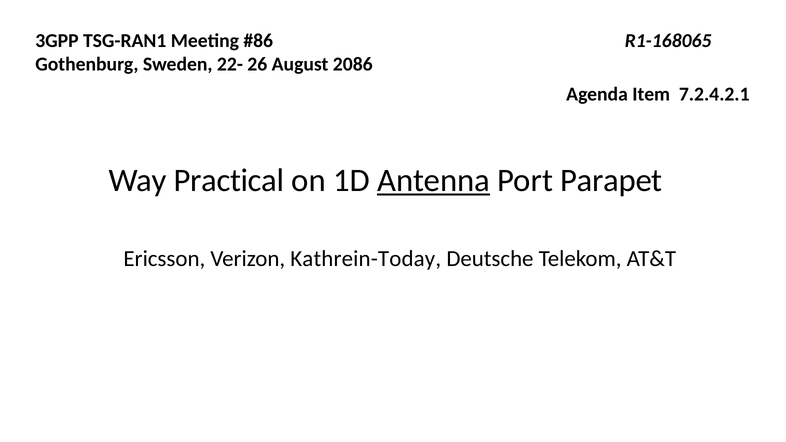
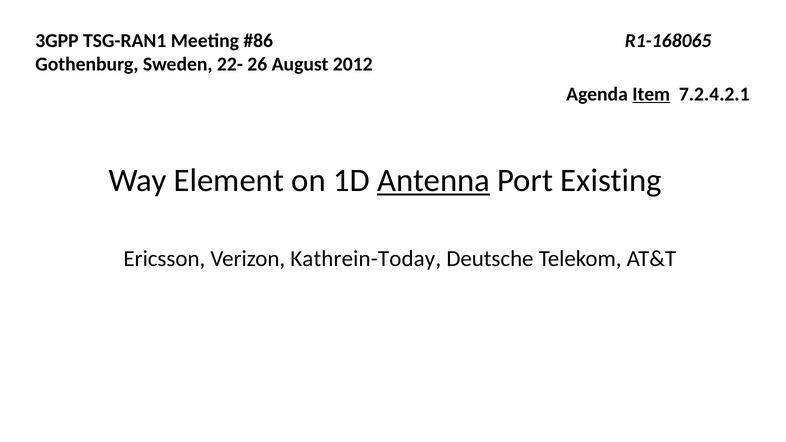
2086: 2086 -> 2012
Item underline: none -> present
Practical: Practical -> Element
Parapet: Parapet -> Existing
